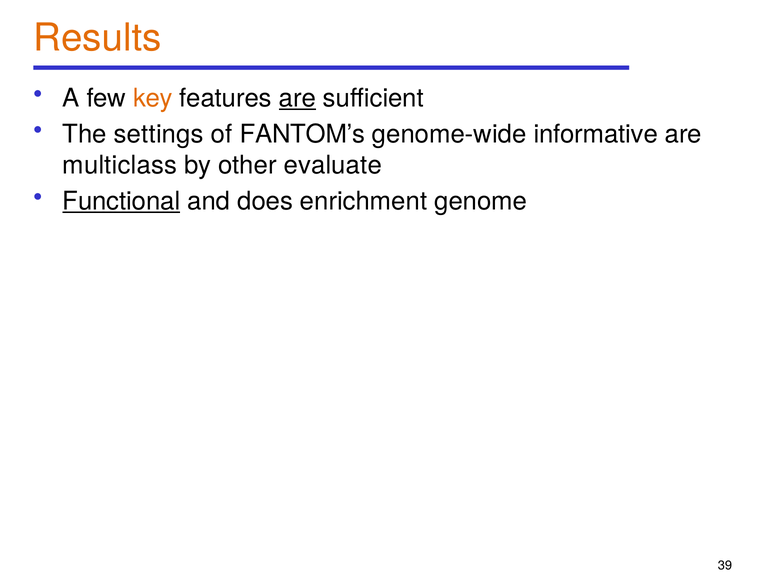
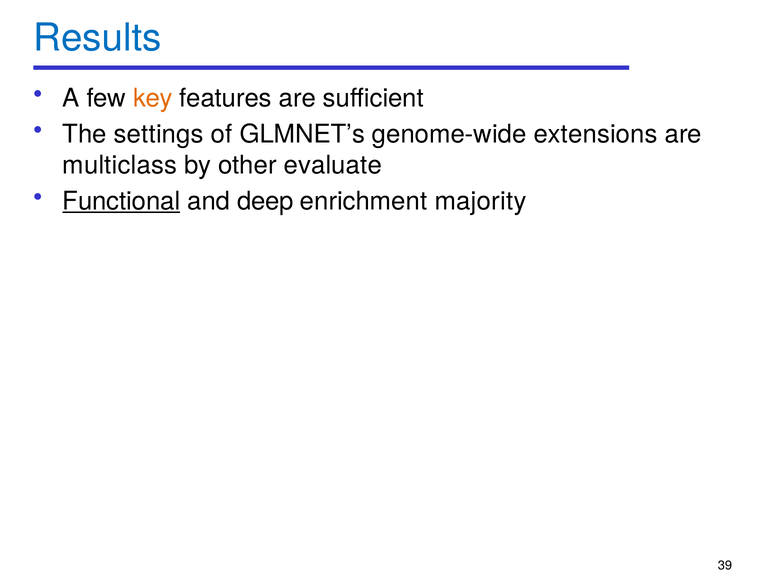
Results colour: orange -> blue
are at (297, 98) underline: present -> none
FANTOM’s: FANTOM’s -> GLMNET’s
informative: informative -> extensions
does: does -> deep
genome: genome -> majority
